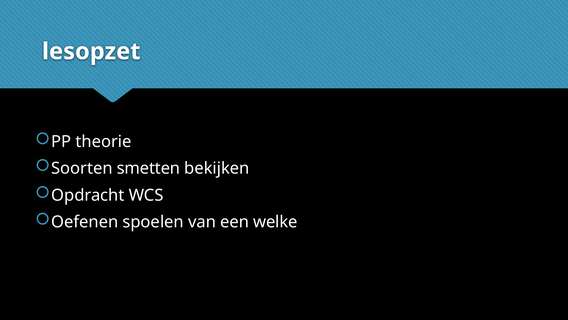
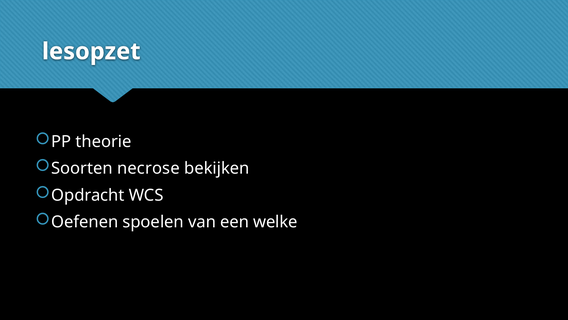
smetten: smetten -> necrose
